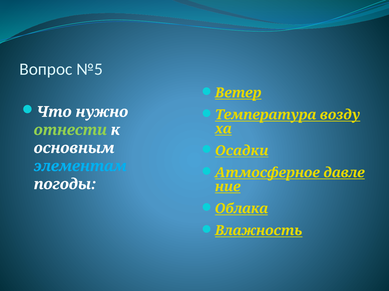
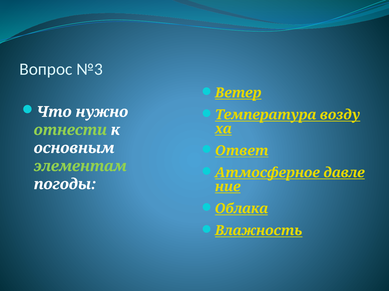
№5: №5 -> №3
Осадки: Осадки -> Ответ
элементам colour: light blue -> light green
